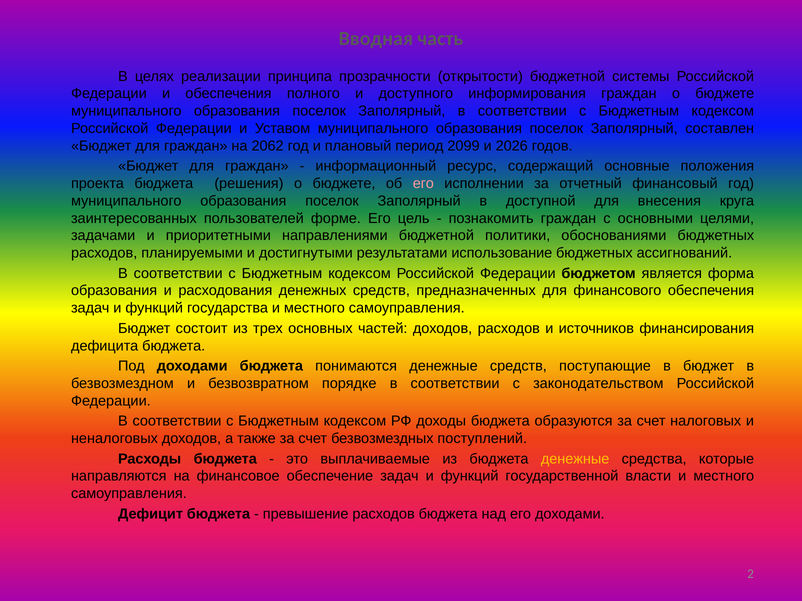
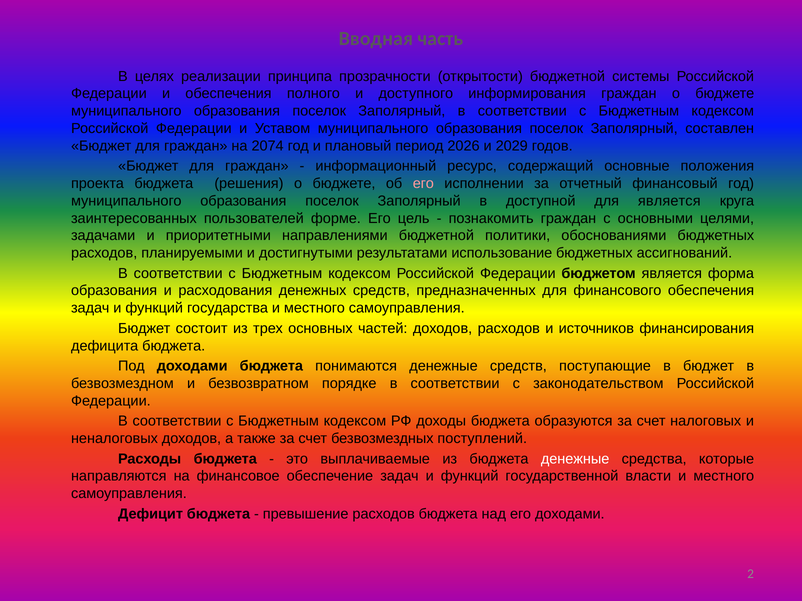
2062: 2062 -> 2074
2099: 2099 -> 2026
2026: 2026 -> 2029
для внесения: внесения -> является
денежные at (575, 459) colour: yellow -> white
